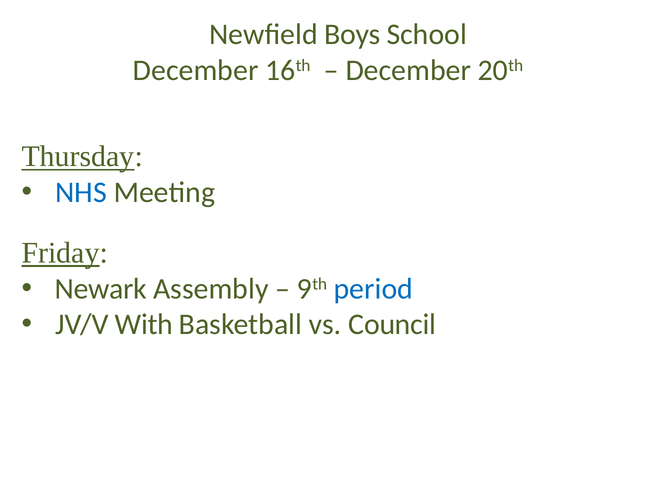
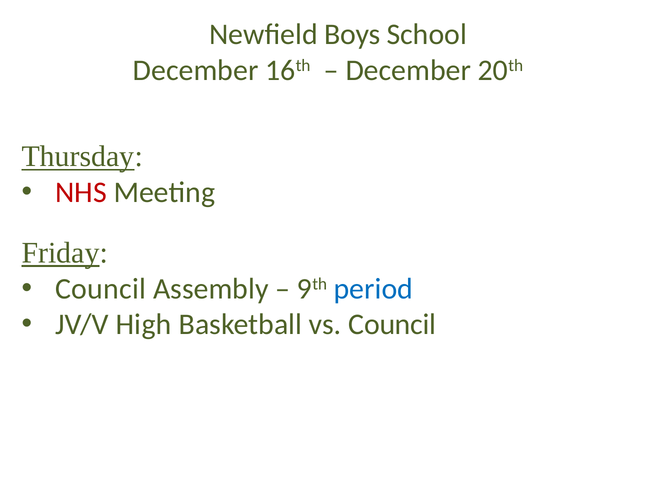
NHS colour: blue -> red
Newark at (101, 289): Newark -> Council
With: With -> High
